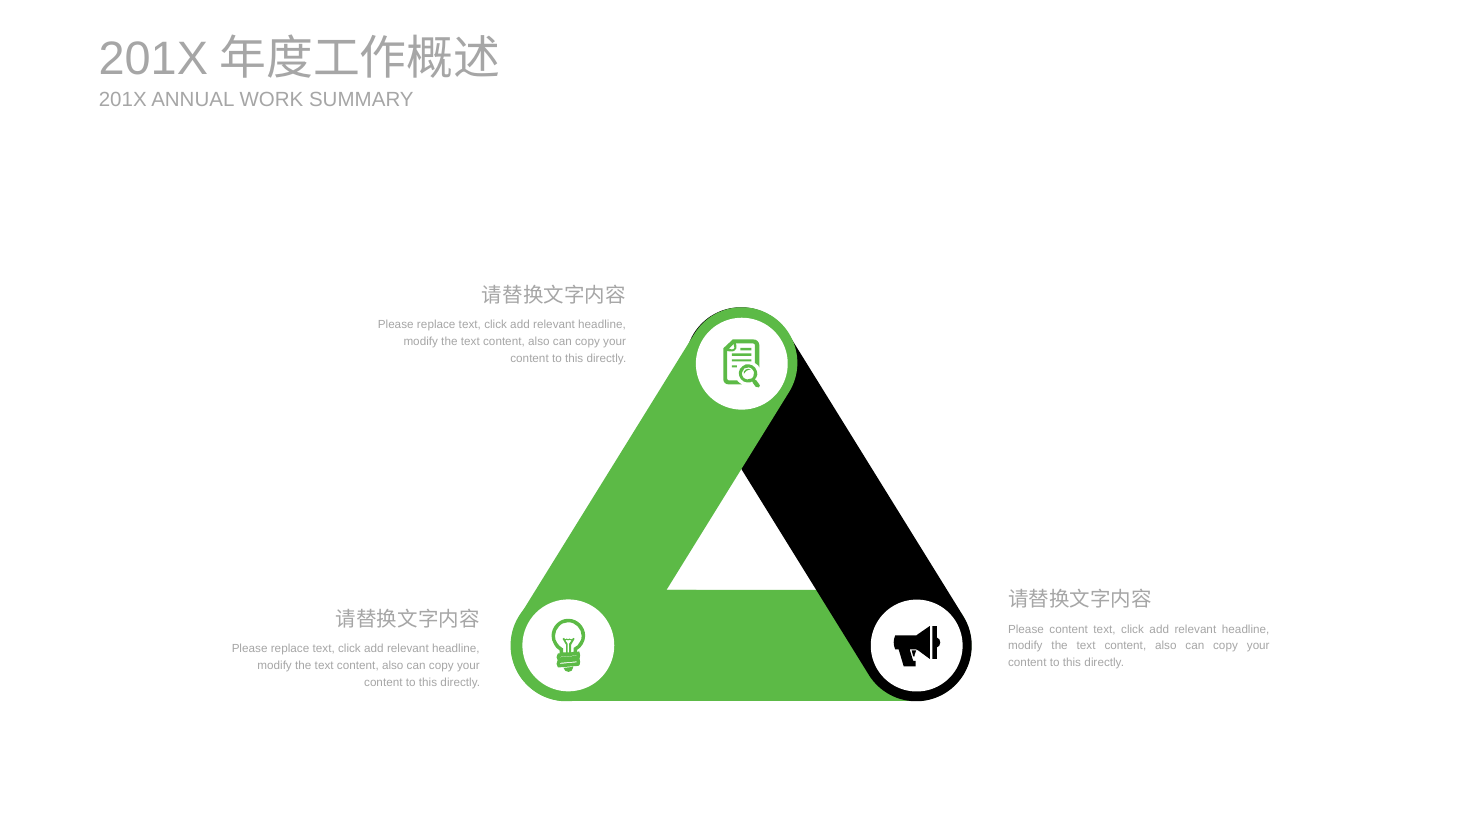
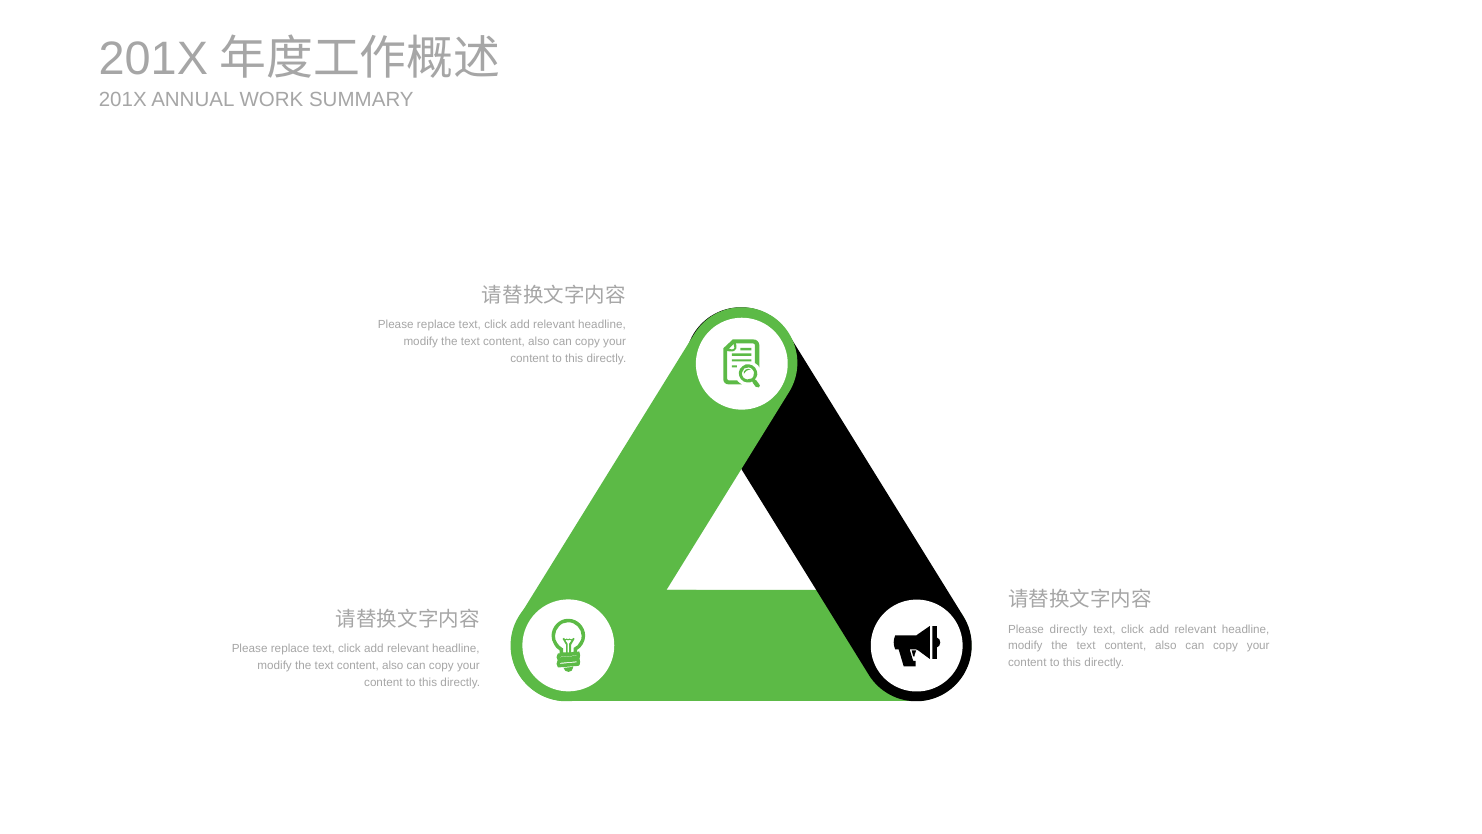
Please content: content -> directly
